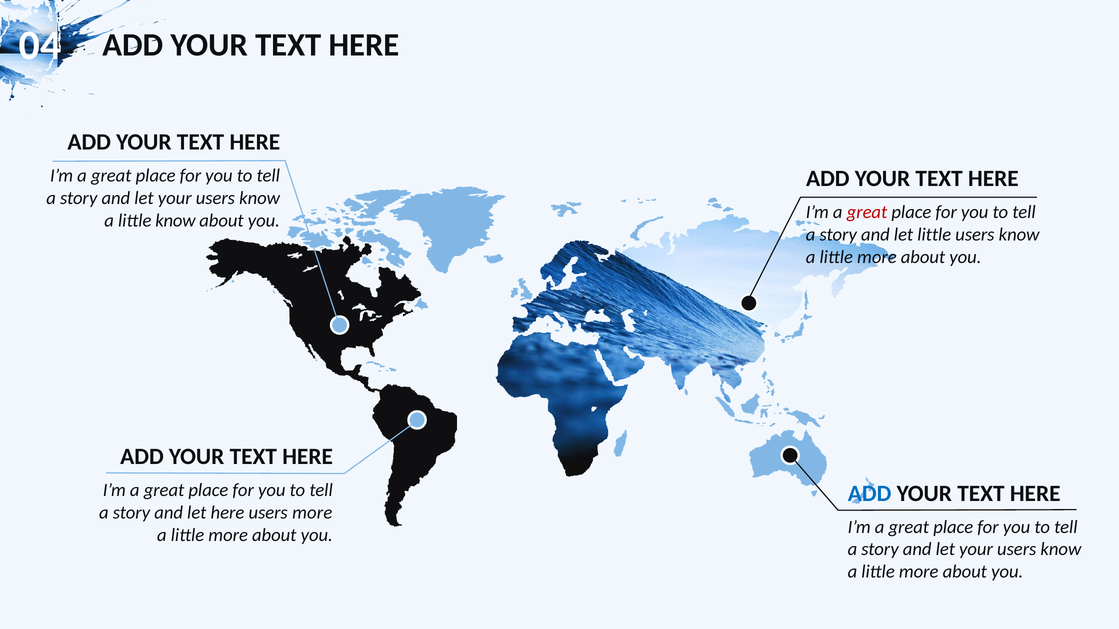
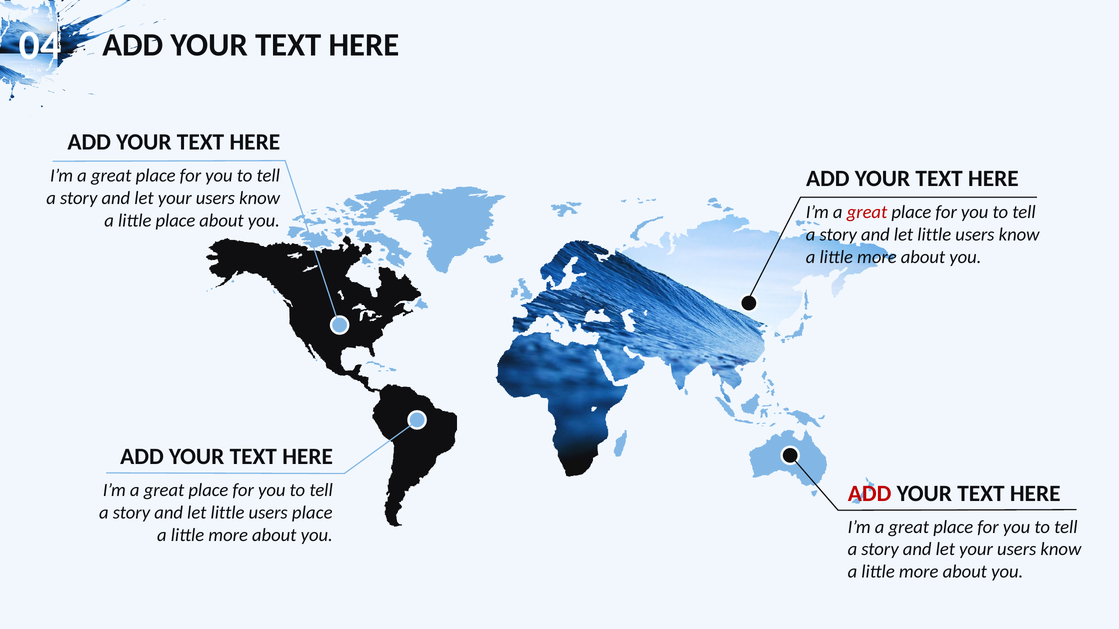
little know: know -> place
ADD at (870, 494) colour: blue -> red
here at (227, 513): here -> little
users more: more -> place
